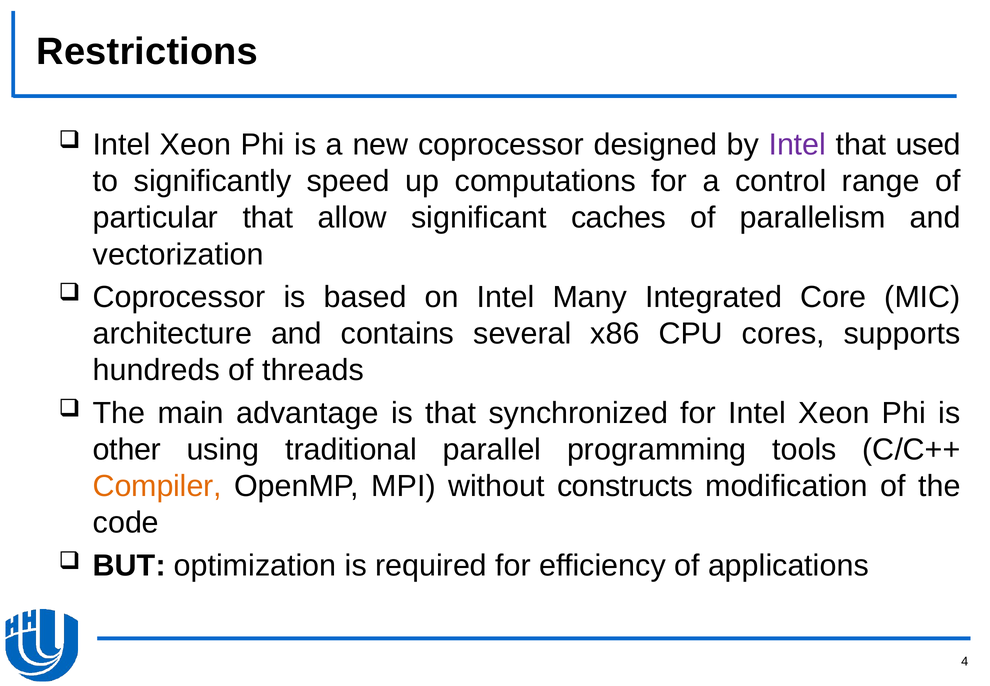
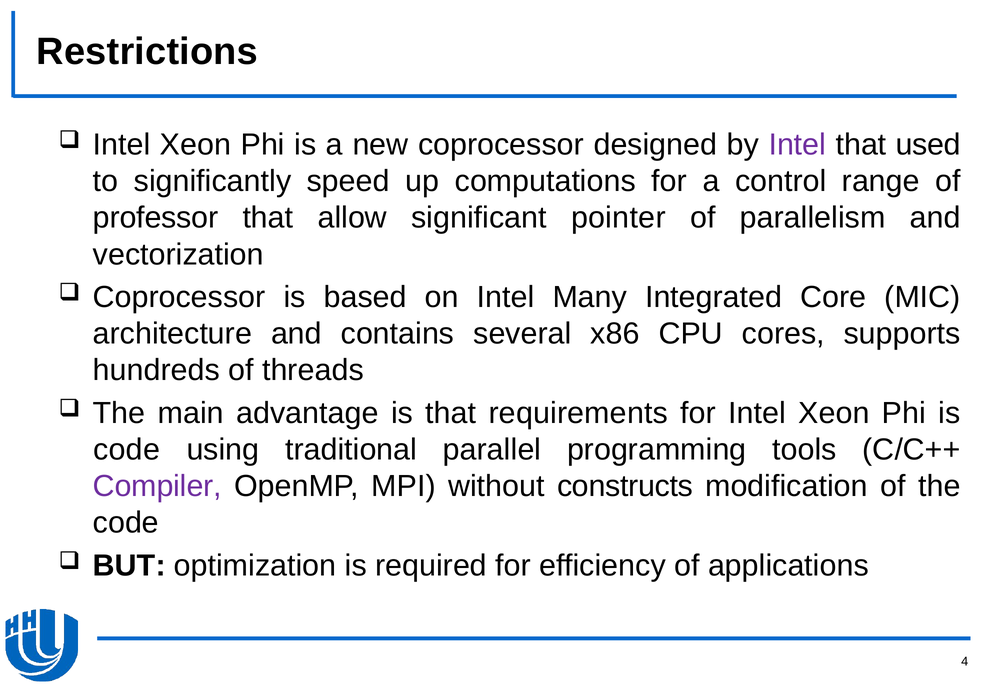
particular: particular -> professor
caches: caches -> pointer
synchronized: synchronized -> requirements
other at (127, 449): other -> code
Compiler colour: orange -> purple
